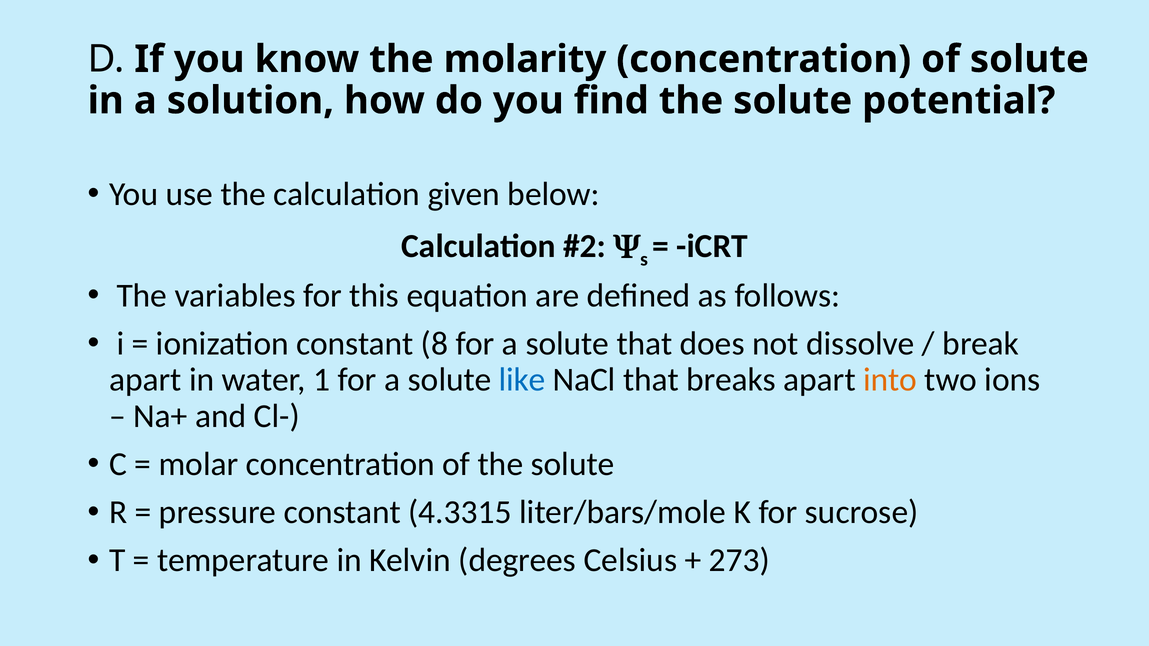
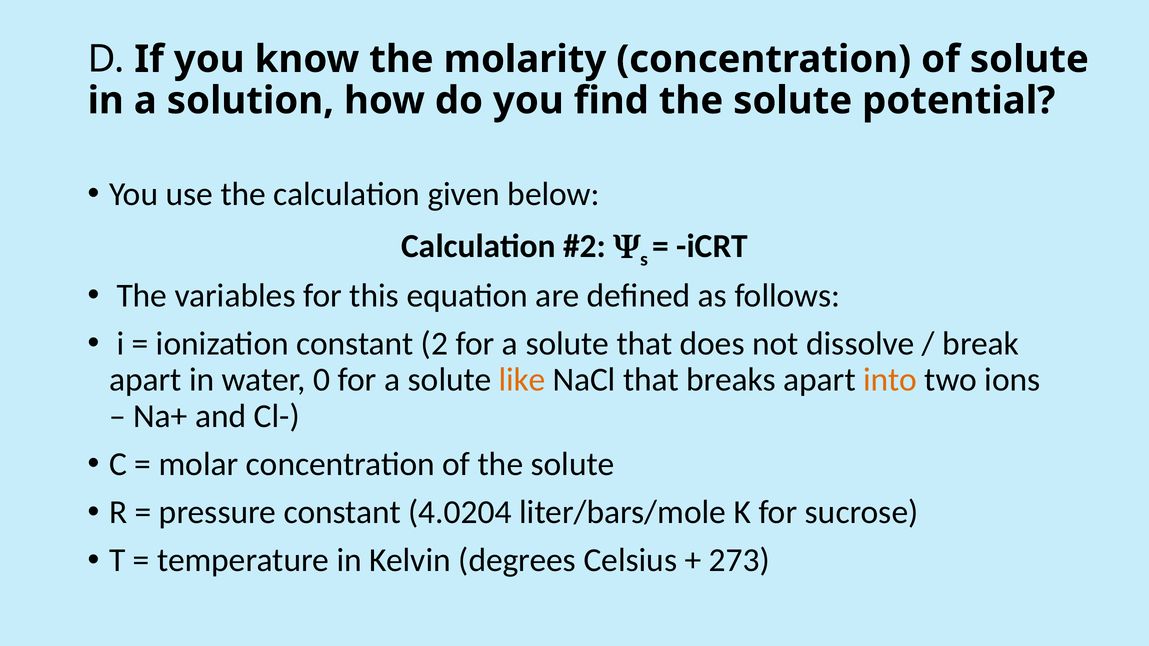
8: 8 -> 2
1: 1 -> 0
like colour: blue -> orange
4.3315: 4.3315 -> 4.0204
